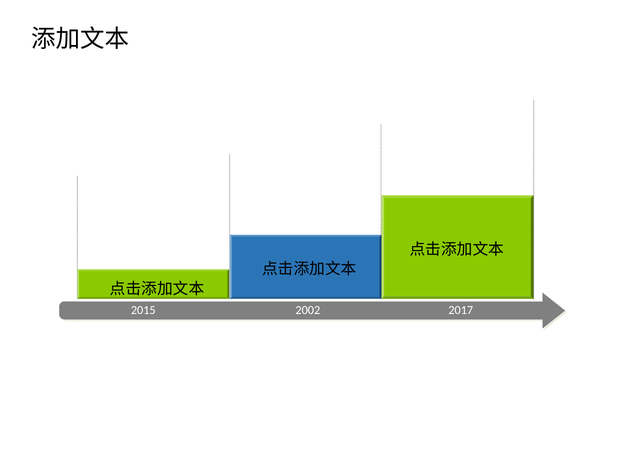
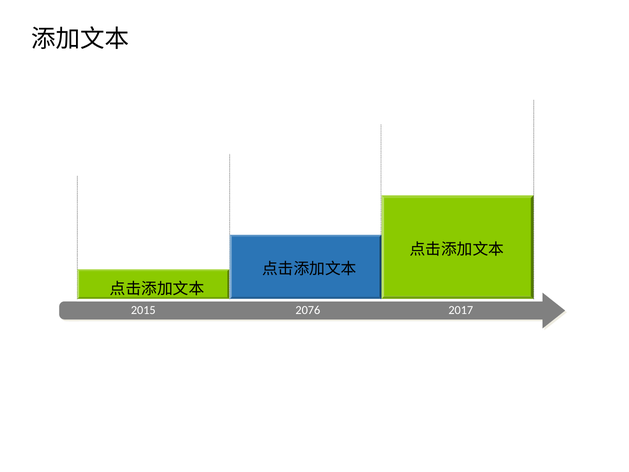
2002: 2002 -> 2076
